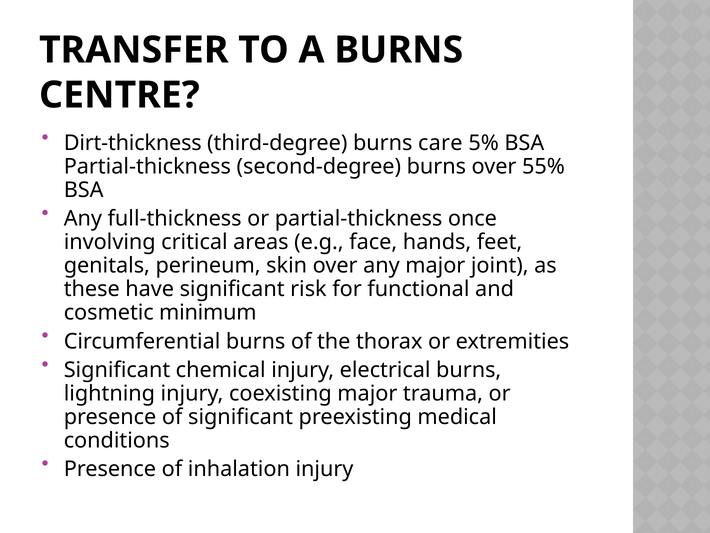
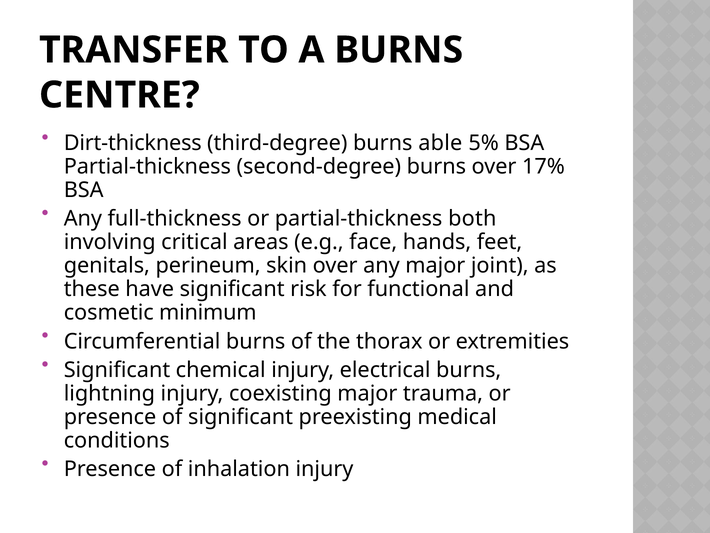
care: care -> able
55%: 55% -> 17%
once: once -> both
